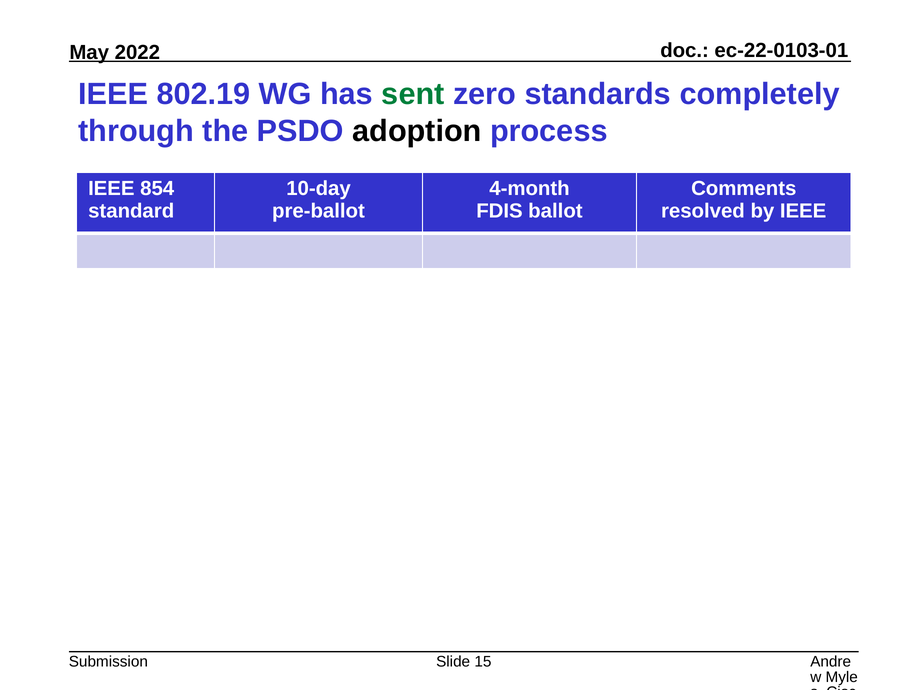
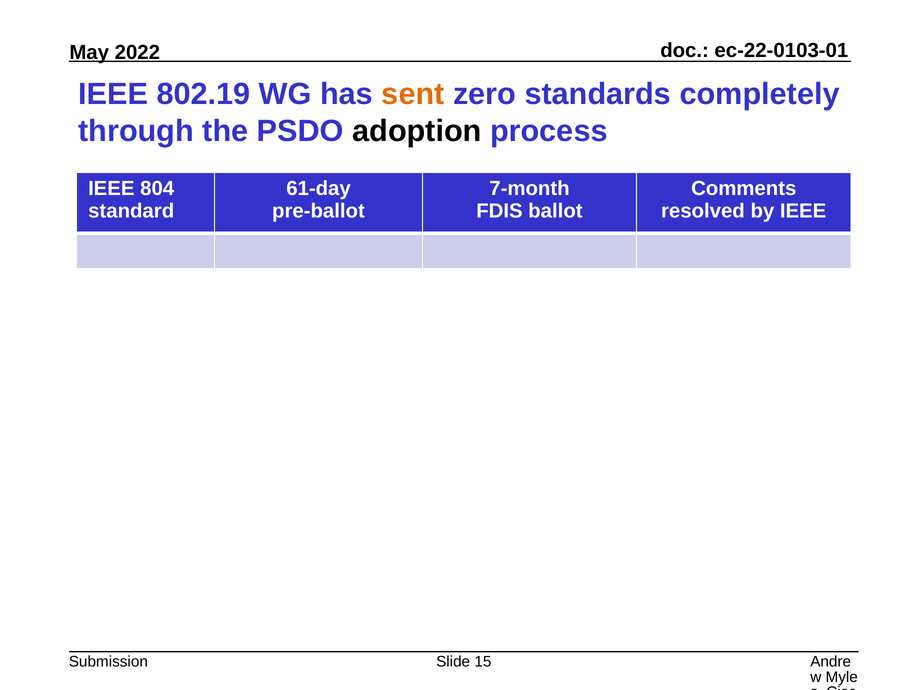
sent colour: green -> orange
854: 854 -> 804
10-day: 10-day -> 61-day
4-month: 4-month -> 7-month
